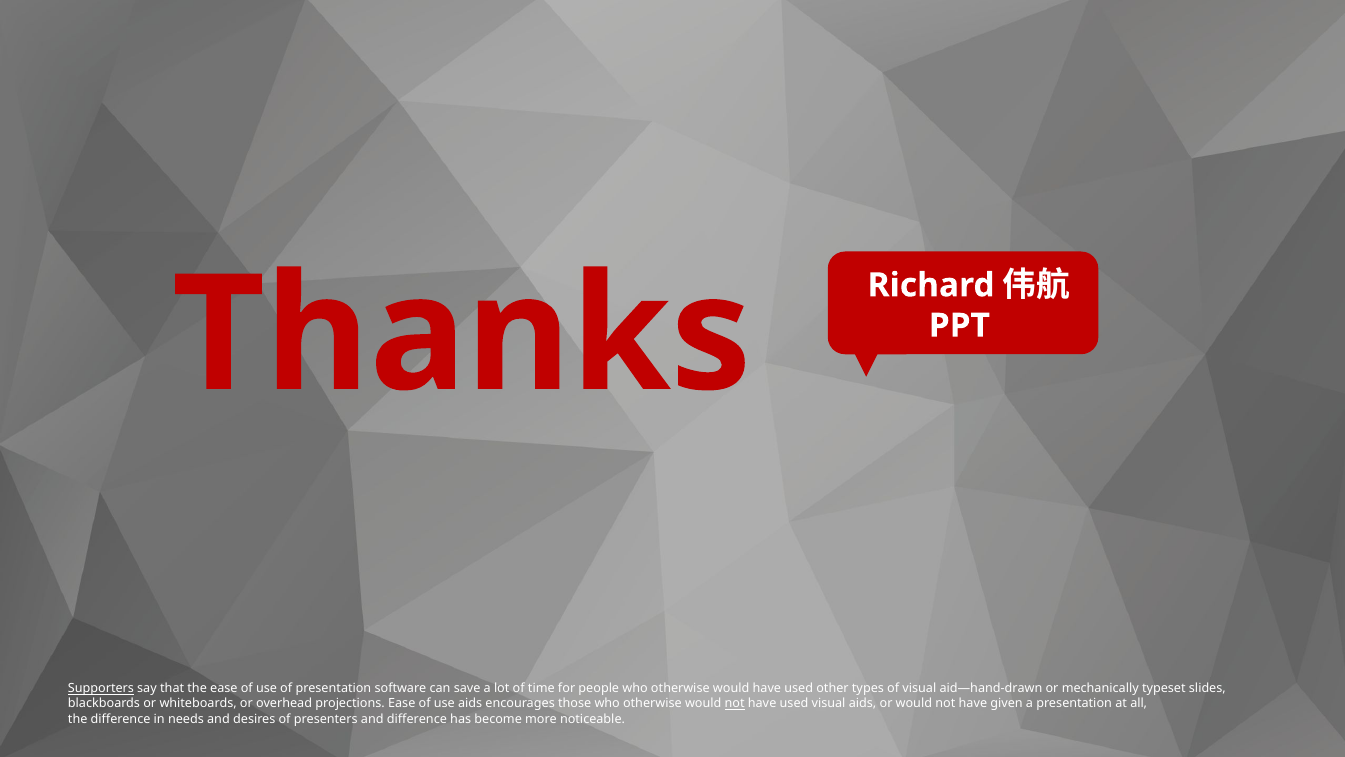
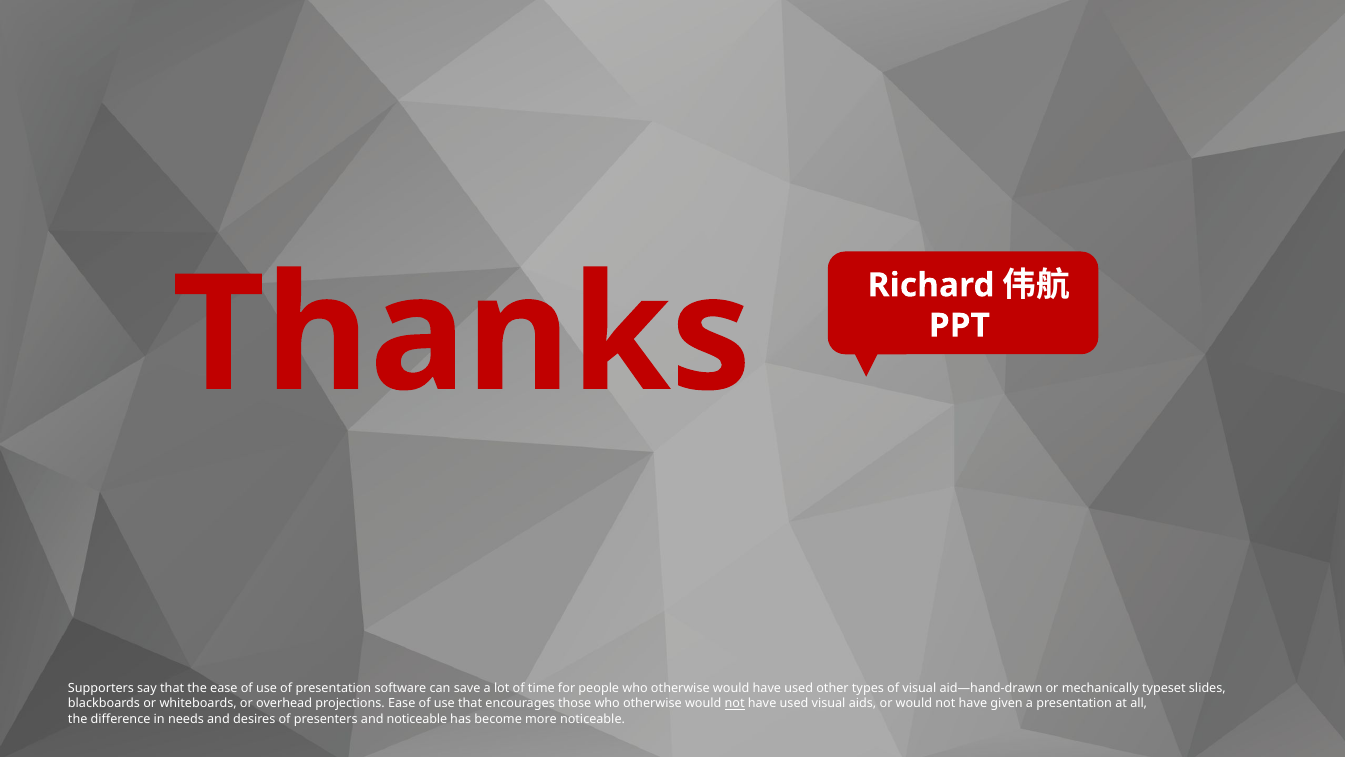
Supporters underline: present -> none
use aids: aids -> that
and difference: difference -> noticeable
